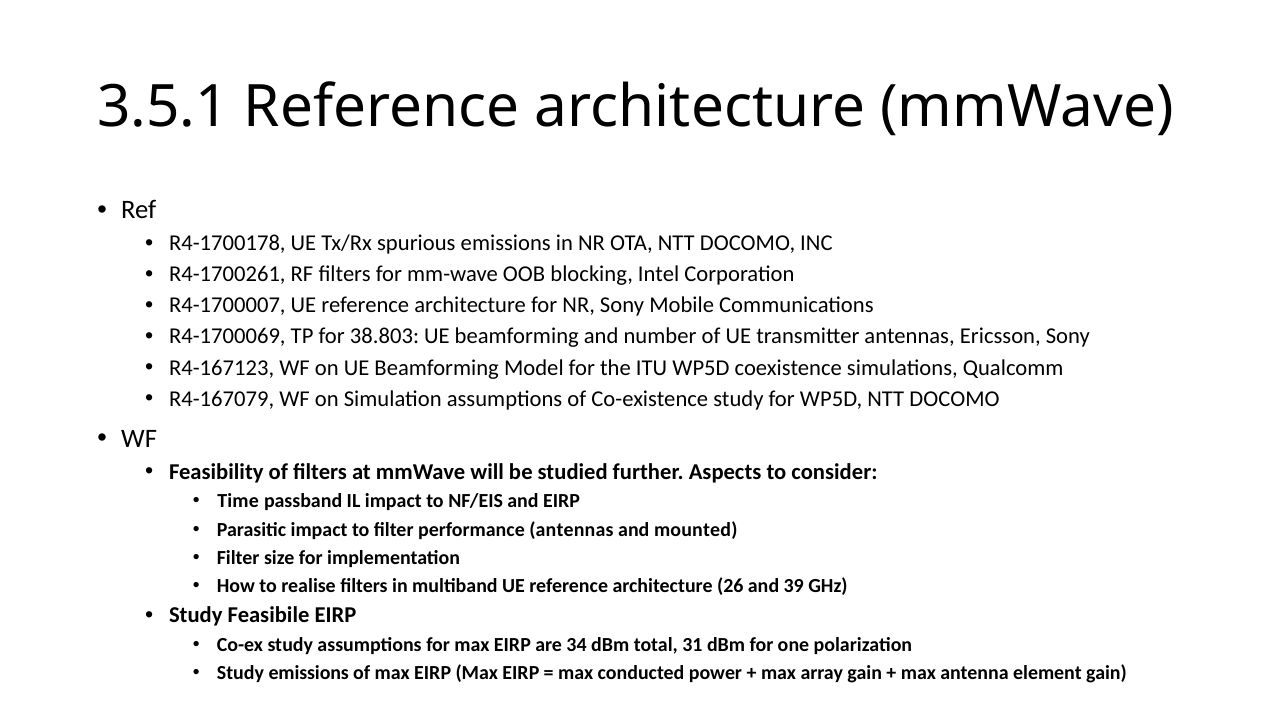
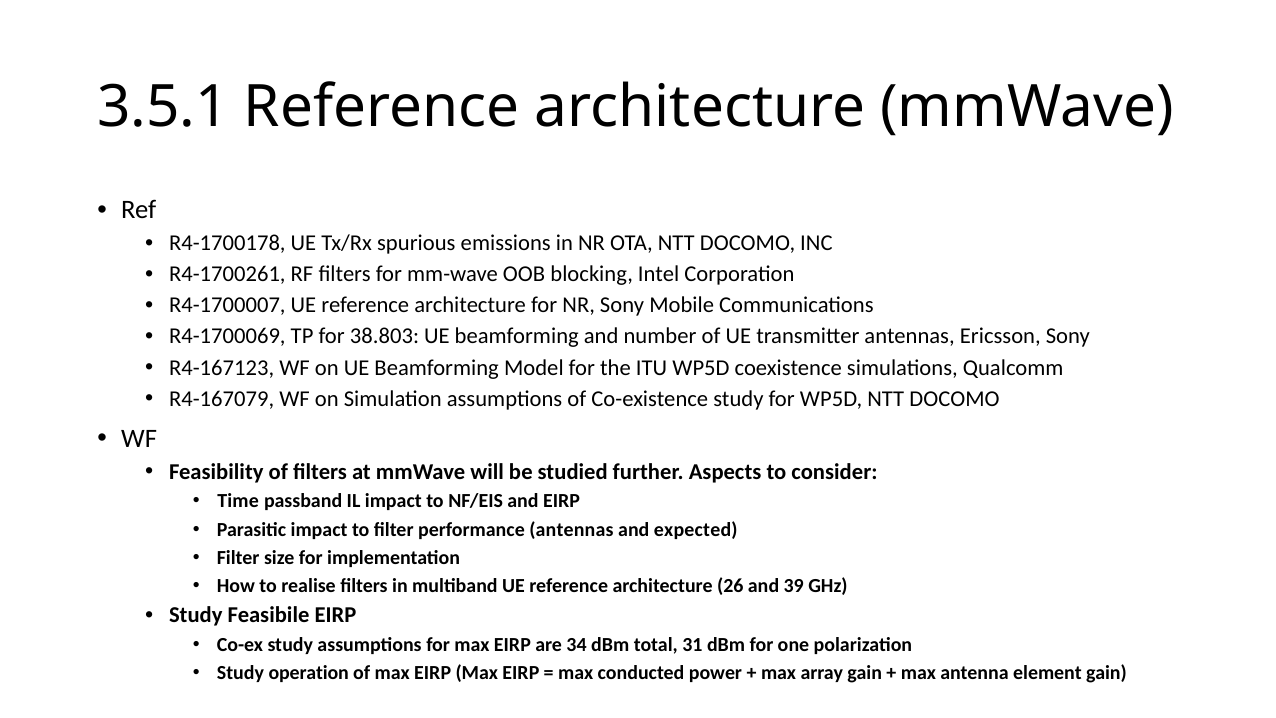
mounted: mounted -> expected
Study emissions: emissions -> operation
